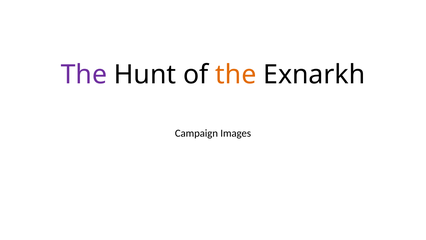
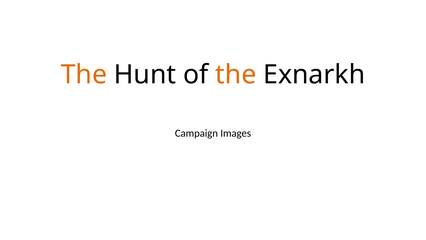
The at (84, 75) colour: purple -> orange
